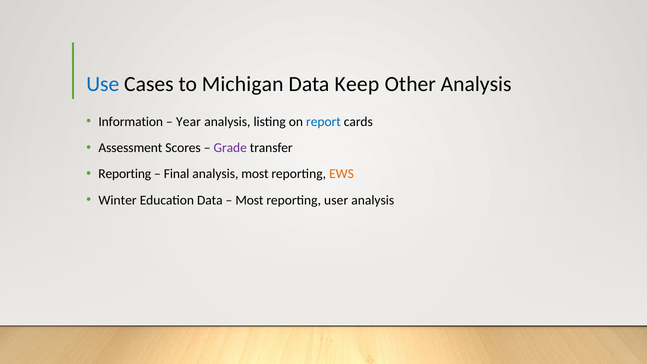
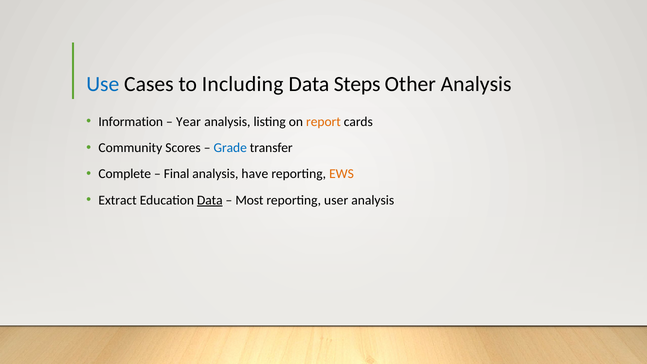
Michigan: Michigan -> Including
Keep: Keep -> Steps
report colour: blue -> orange
Assessment: Assessment -> Community
Grade colour: purple -> blue
Reporting at (125, 174): Reporting -> Complete
analysis most: most -> have
Winter: Winter -> Extract
Data at (210, 200) underline: none -> present
